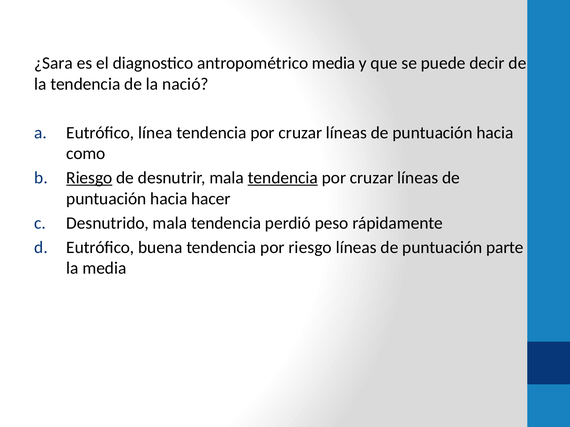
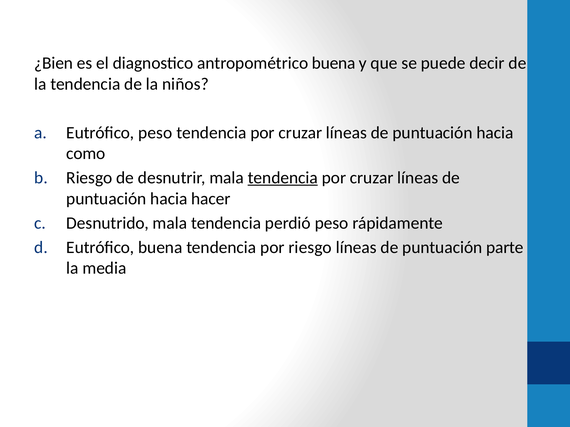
¿Sara: ¿Sara -> ¿Bien
antropométrico media: media -> buena
nació: nació -> niños
Eutrófico línea: línea -> peso
Riesgo at (89, 178) underline: present -> none
